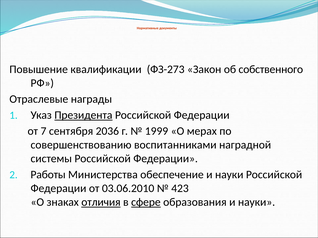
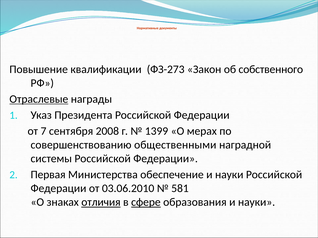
Отраслевые underline: none -> present
Президента underline: present -> none
2036: 2036 -> 2008
1999: 1999 -> 1399
воспитанниками: воспитанниками -> общественными
Работы: Работы -> Первая
423: 423 -> 581
